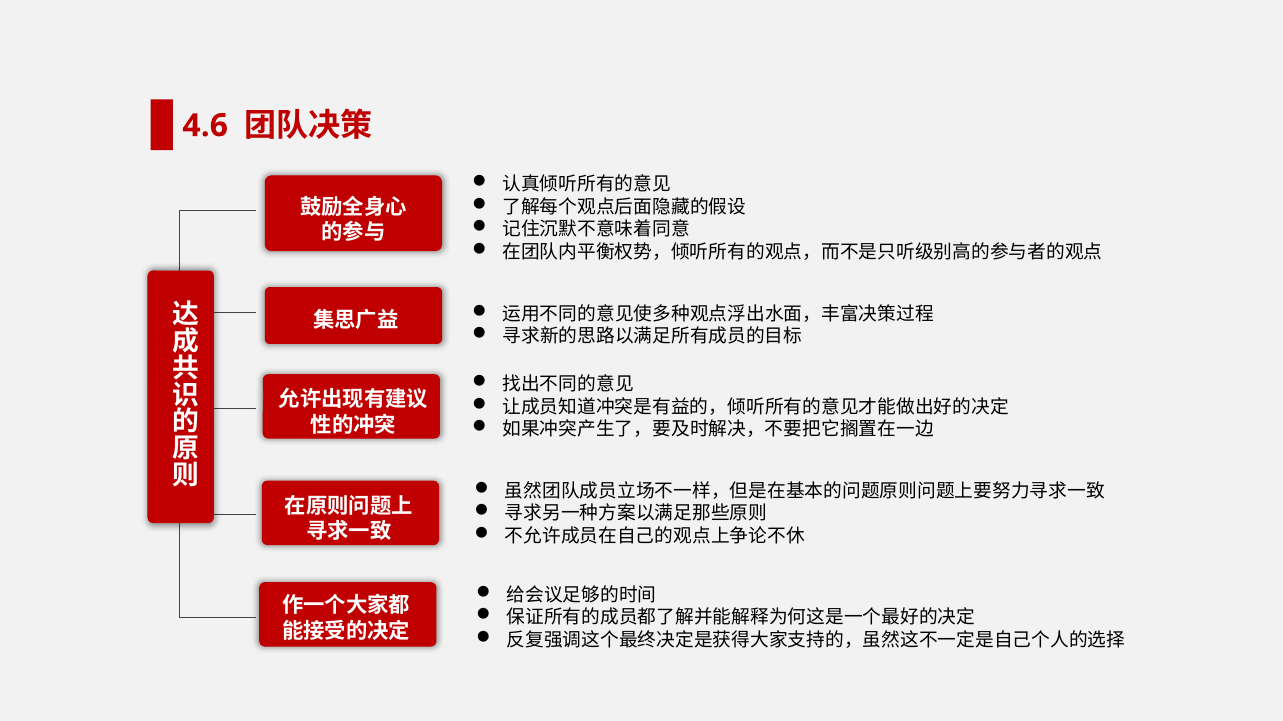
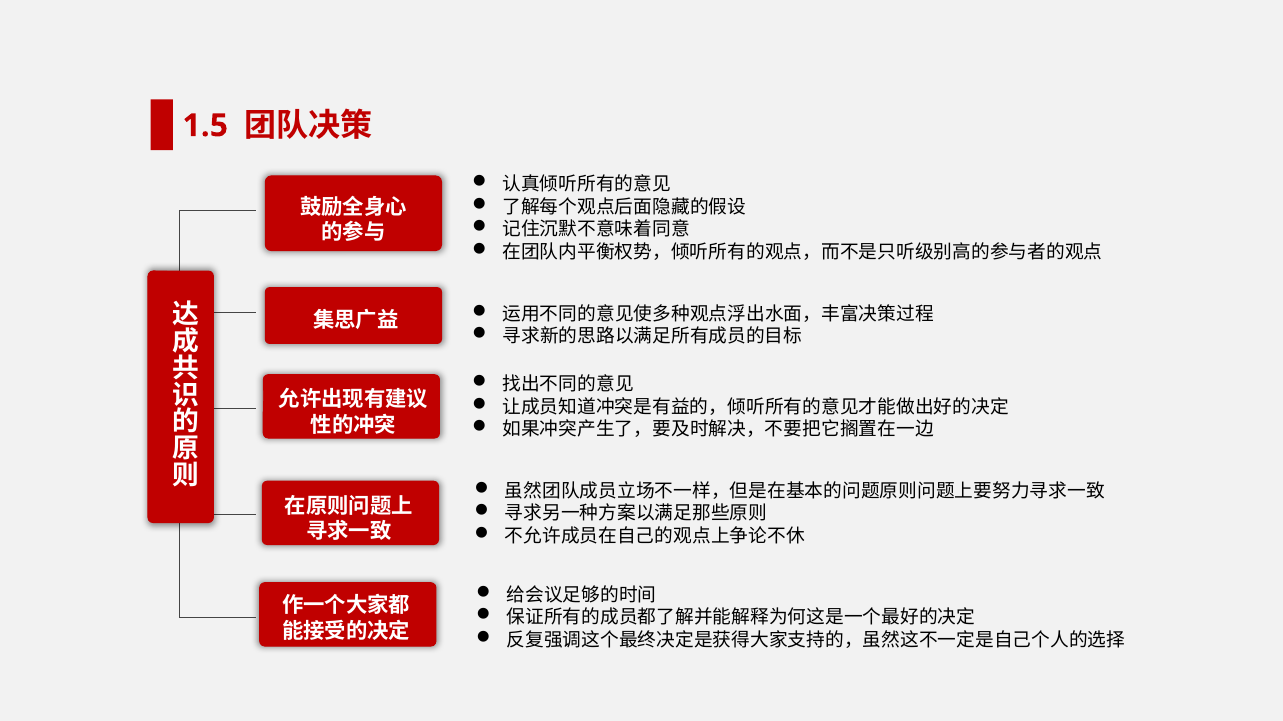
4.6: 4.6 -> 1.5
